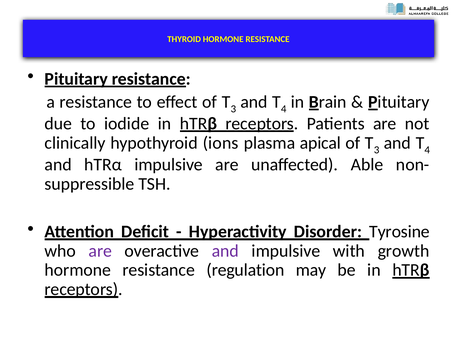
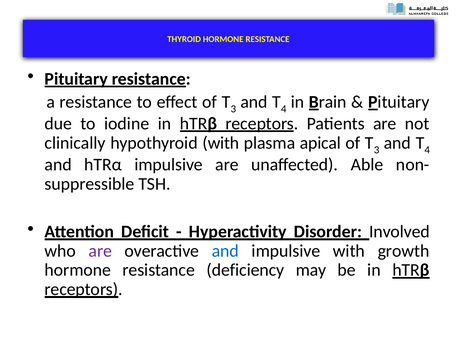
iodide: iodide -> iodine
hypothyroid ions: ions -> with
Tyrosine: Tyrosine -> Involved
and at (225, 251) colour: purple -> blue
regulation: regulation -> deficiency
